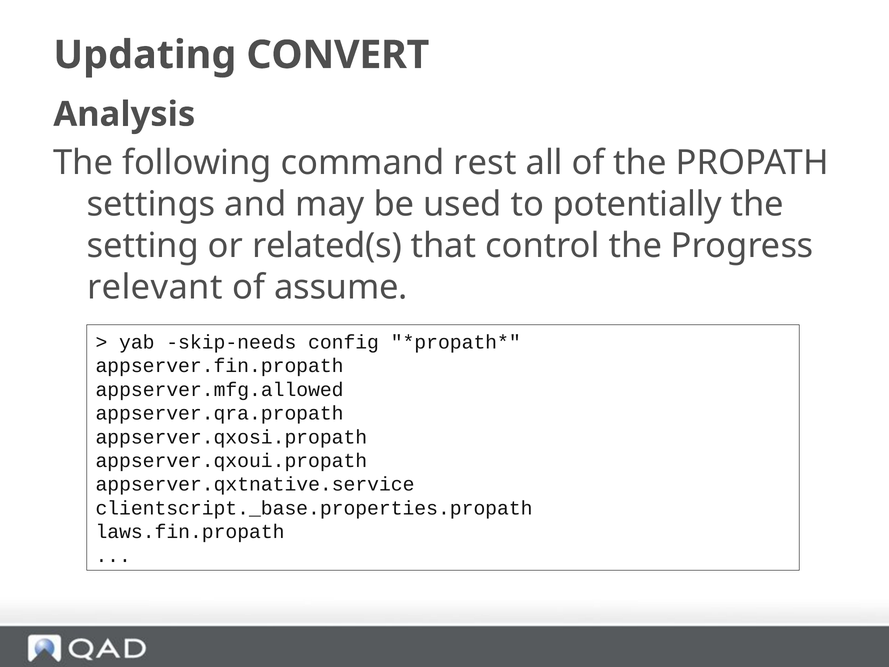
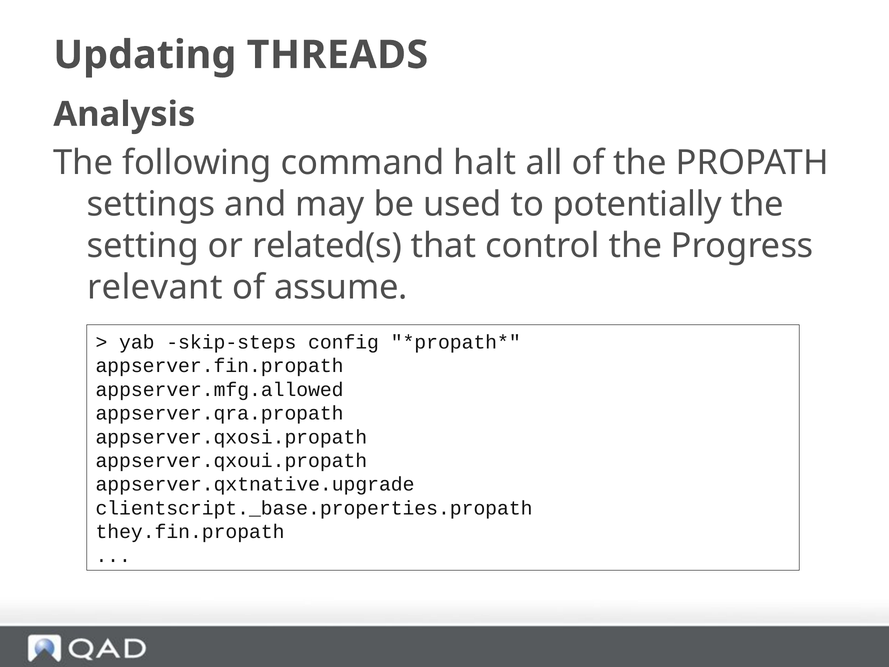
CONVERT: CONVERT -> THREADS
rest: rest -> halt
skip-needs: skip-needs -> skip-steps
appserver.qxtnative.service: appserver.qxtnative.service -> appserver.qxtnative.upgrade
laws.fin.propath: laws.fin.propath -> they.fin.propath
